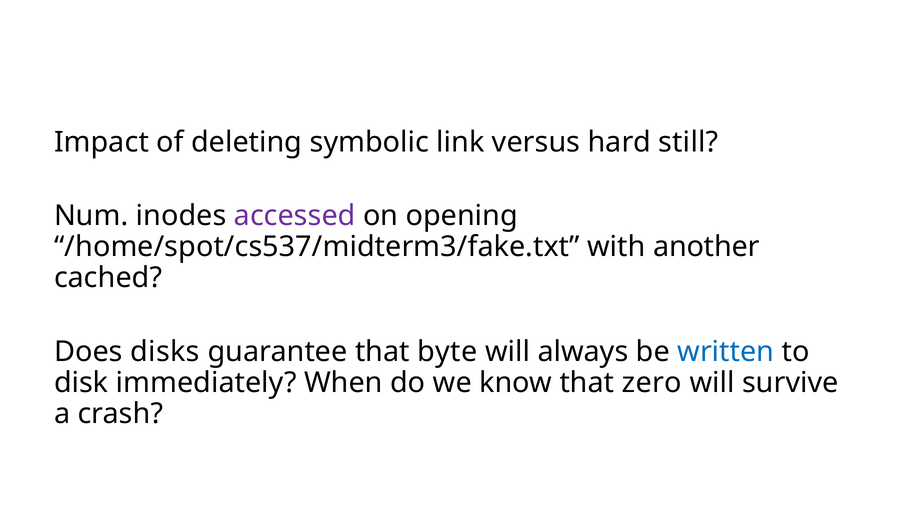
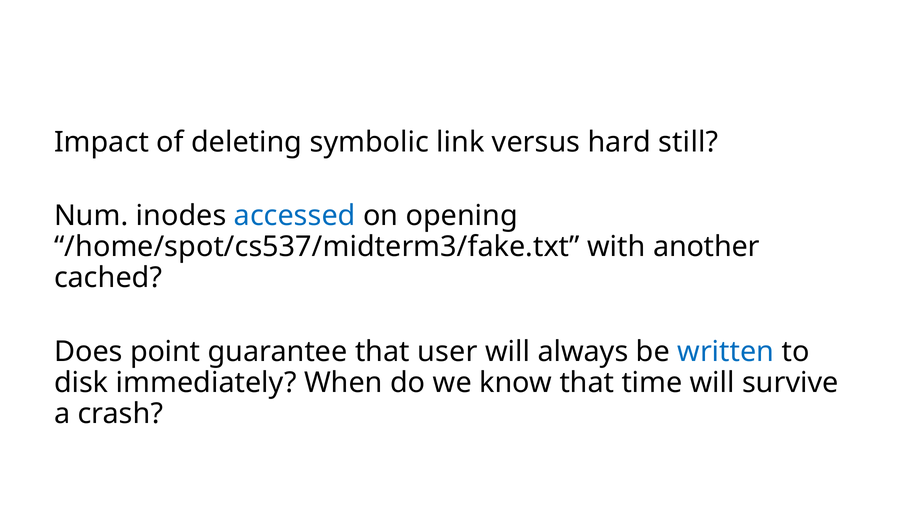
accessed colour: purple -> blue
disks: disks -> point
byte: byte -> user
zero: zero -> time
